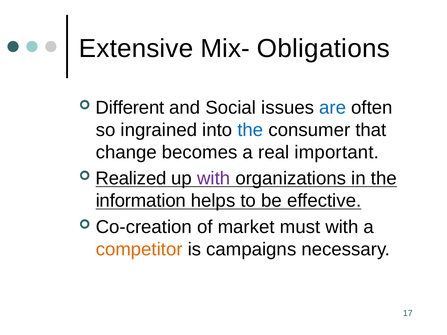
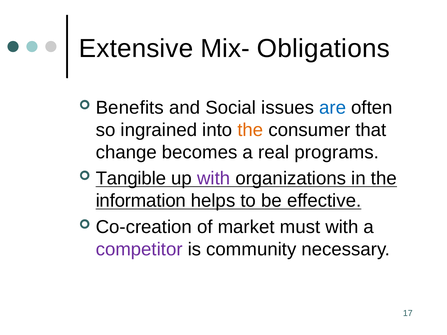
Different: Different -> Benefits
the at (250, 130) colour: blue -> orange
important: important -> programs
Realized: Realized -> Tangible
competitor colour: orange -> purple
campaigns: campaigns -> community
